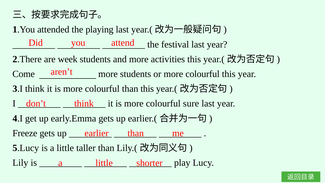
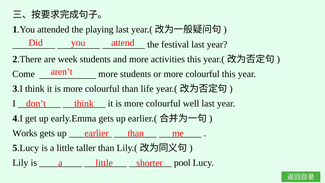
than this: this -> life
sure: sure -> well
Freeze: Freeze -> Works
play: play -> pool
